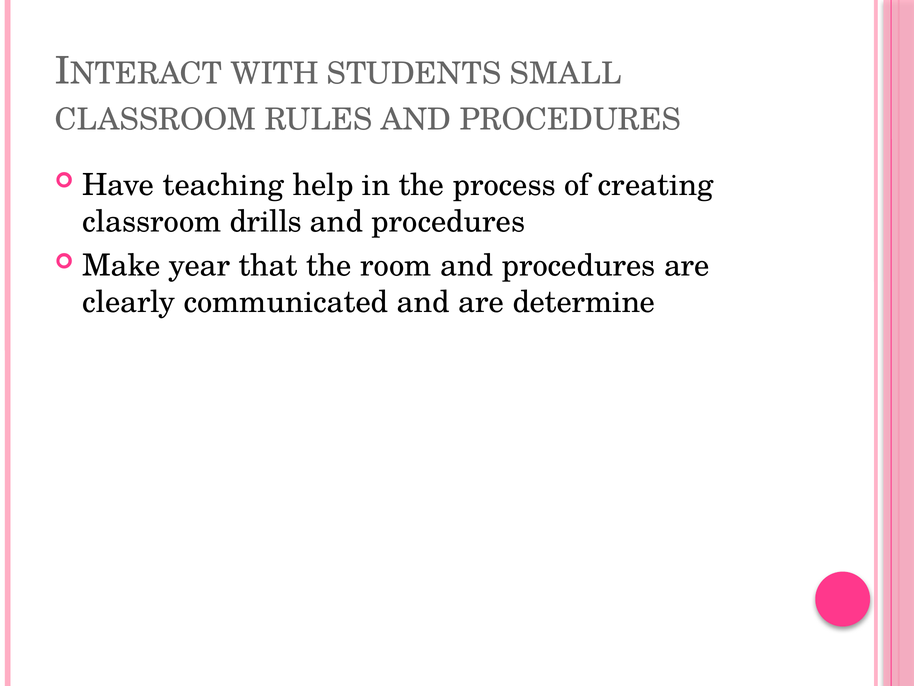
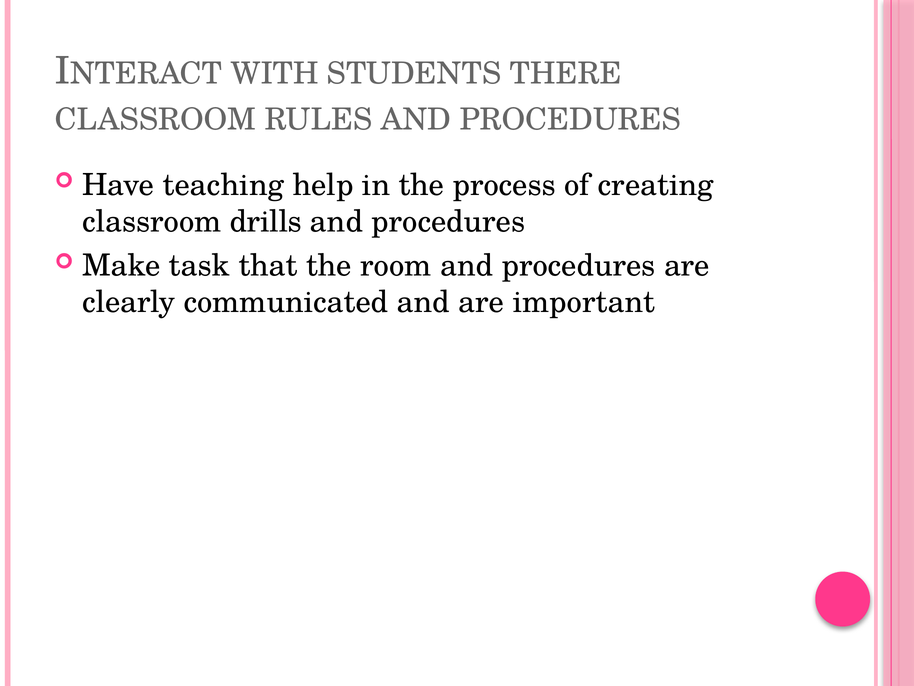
SMALL: SMALL -> THERE
year: year -> task
determine: determine -> important
